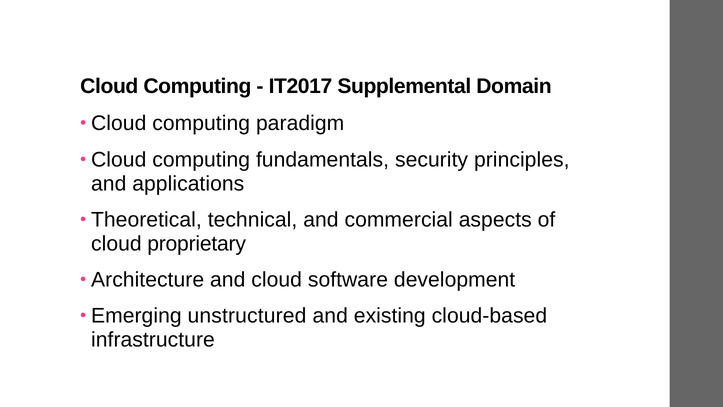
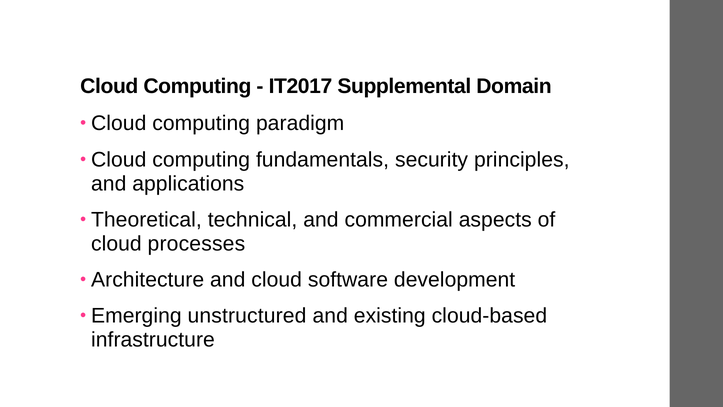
proprietary: proprietary -> processes
